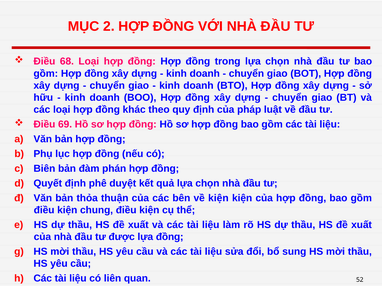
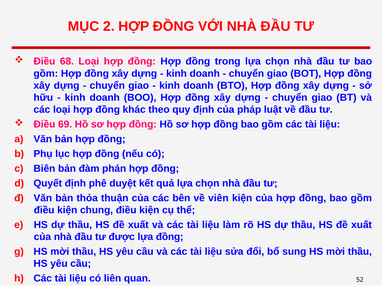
về kiện: kiện -> viên
